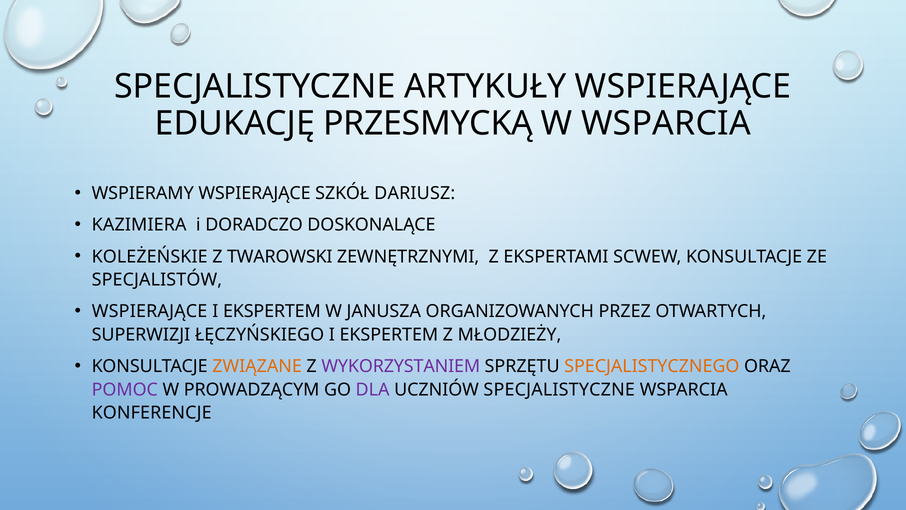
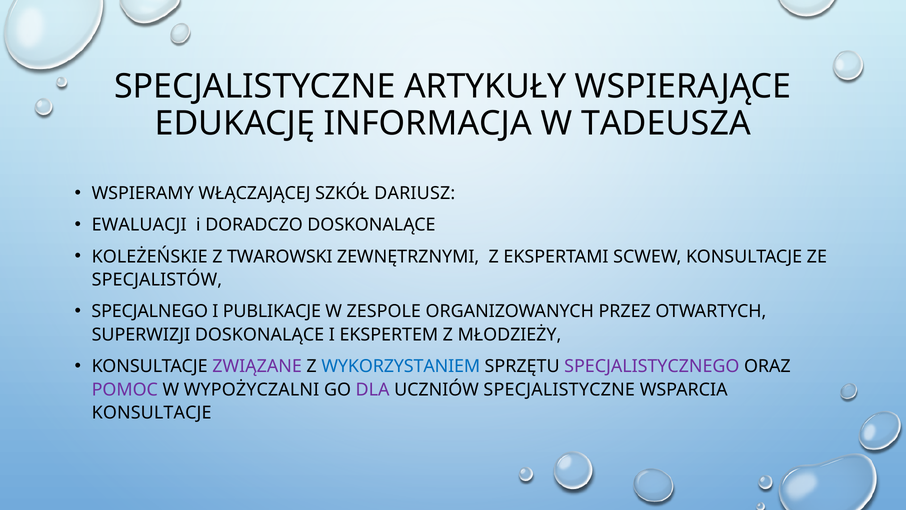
PRZESMYCKĄ: PRZESMYCKĄ -> INFORMACJA
W WSPARCIA: WSPARCIA -> TADEUSZA
WSPIERAMY WSPIERAJĄCE: WSPIERAJĄCE -> WŁĄCZAJĄCEJ
KAZIMIERA: KAZIMIERA -> EWALUACJI
WSPIERAJĄCE at (150, 311): WSPIERAJĄCE -> SPECJALNEGO
EKSPERTEM at (272, 311): EKSPERTEM -> PUBLIKACJE
JANUSZA: JANUSZA -> ZESPOLE
SUPERWIZJI ŁĘCZYŃSKIEGO: ŁĘCZYŃSKIEGO -> DOSKONALĄCE
ZWIĄZANE colour: orange -> purple
WYKORZYSTANIEM colour: purple -> blue
SPECJALISTYCZNEGO colour: orange -> purple
PROWADZĄCYM: PROWADZĄCYM -> WYPOŻYCZALNI
KONFERENCJE at (152, 413): KONFERENCJE -> KONSULTACJE
